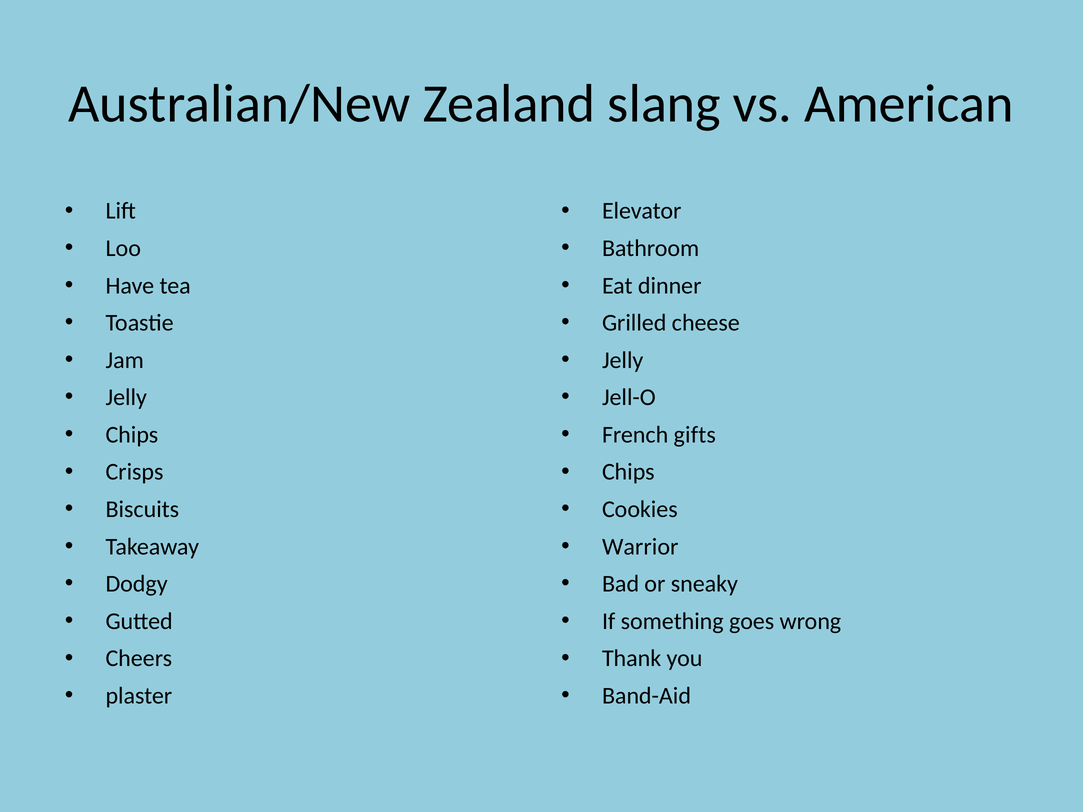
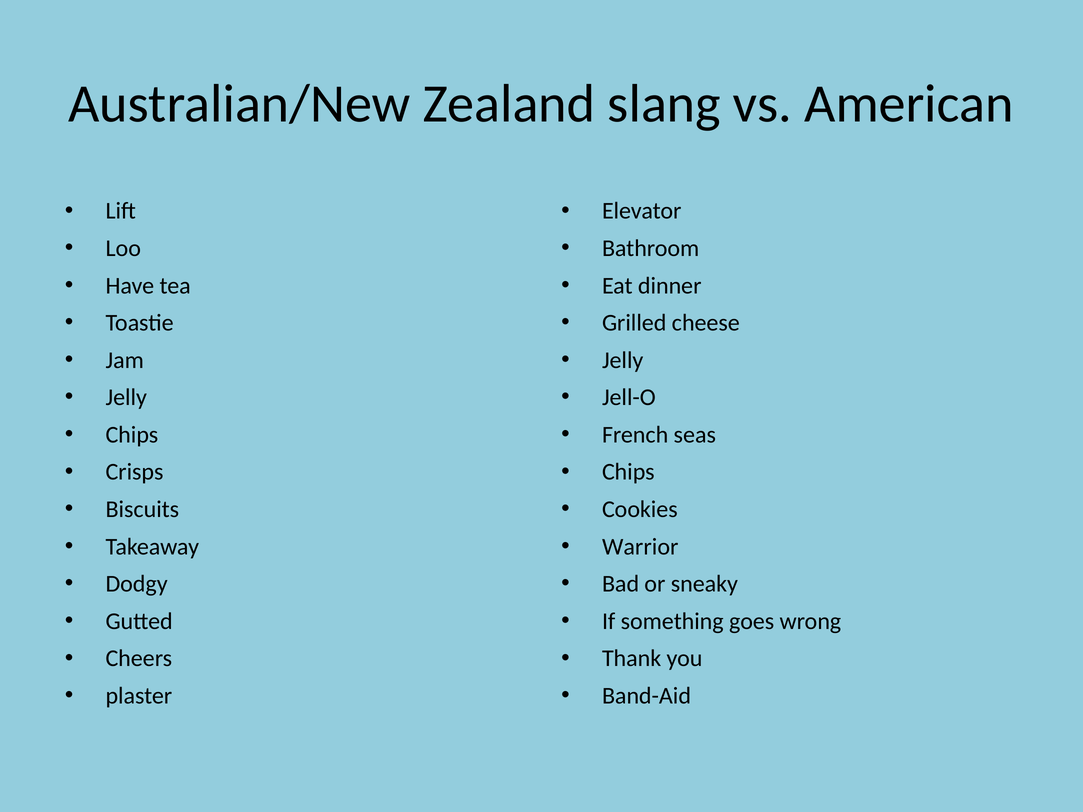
gifts: gifts -> seas
